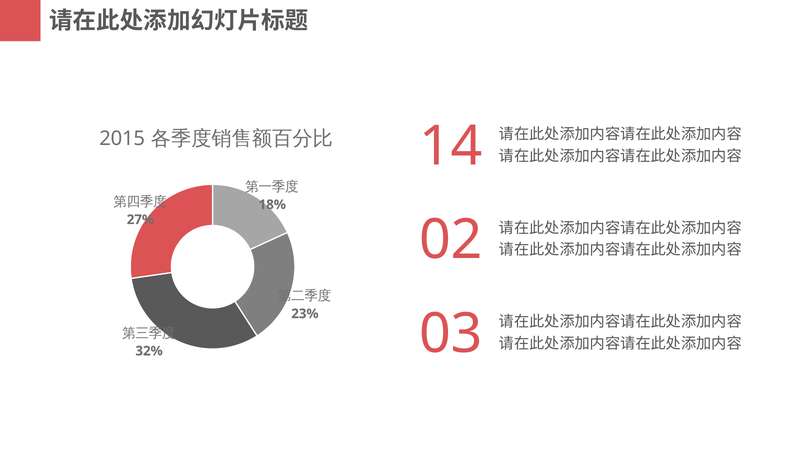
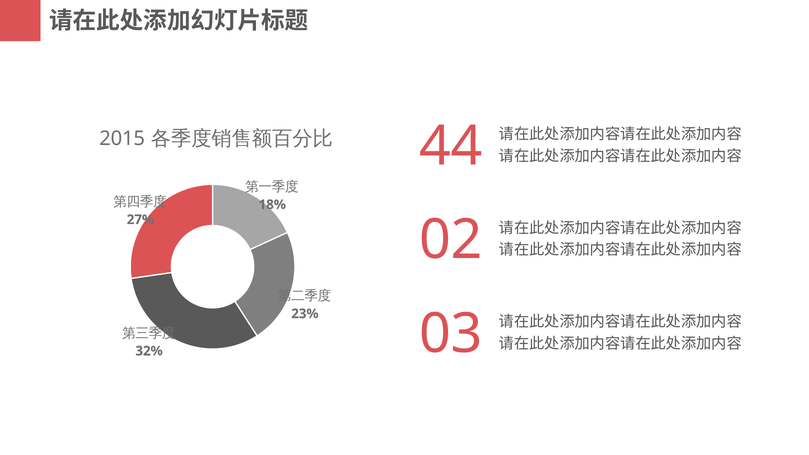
14: 14 -> 44
